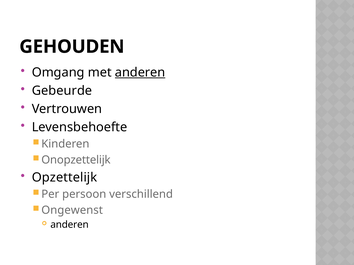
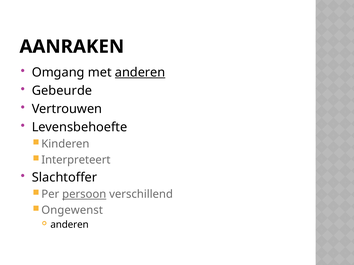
GEHOUDEN: GEHOUDEN -> AANRAKEN
Onopzettelijk: Onopzettelijk -> Interpreteert
Opzettelijk: Opzettelijk -> Slachtoffer
persoon underline: none -> present
